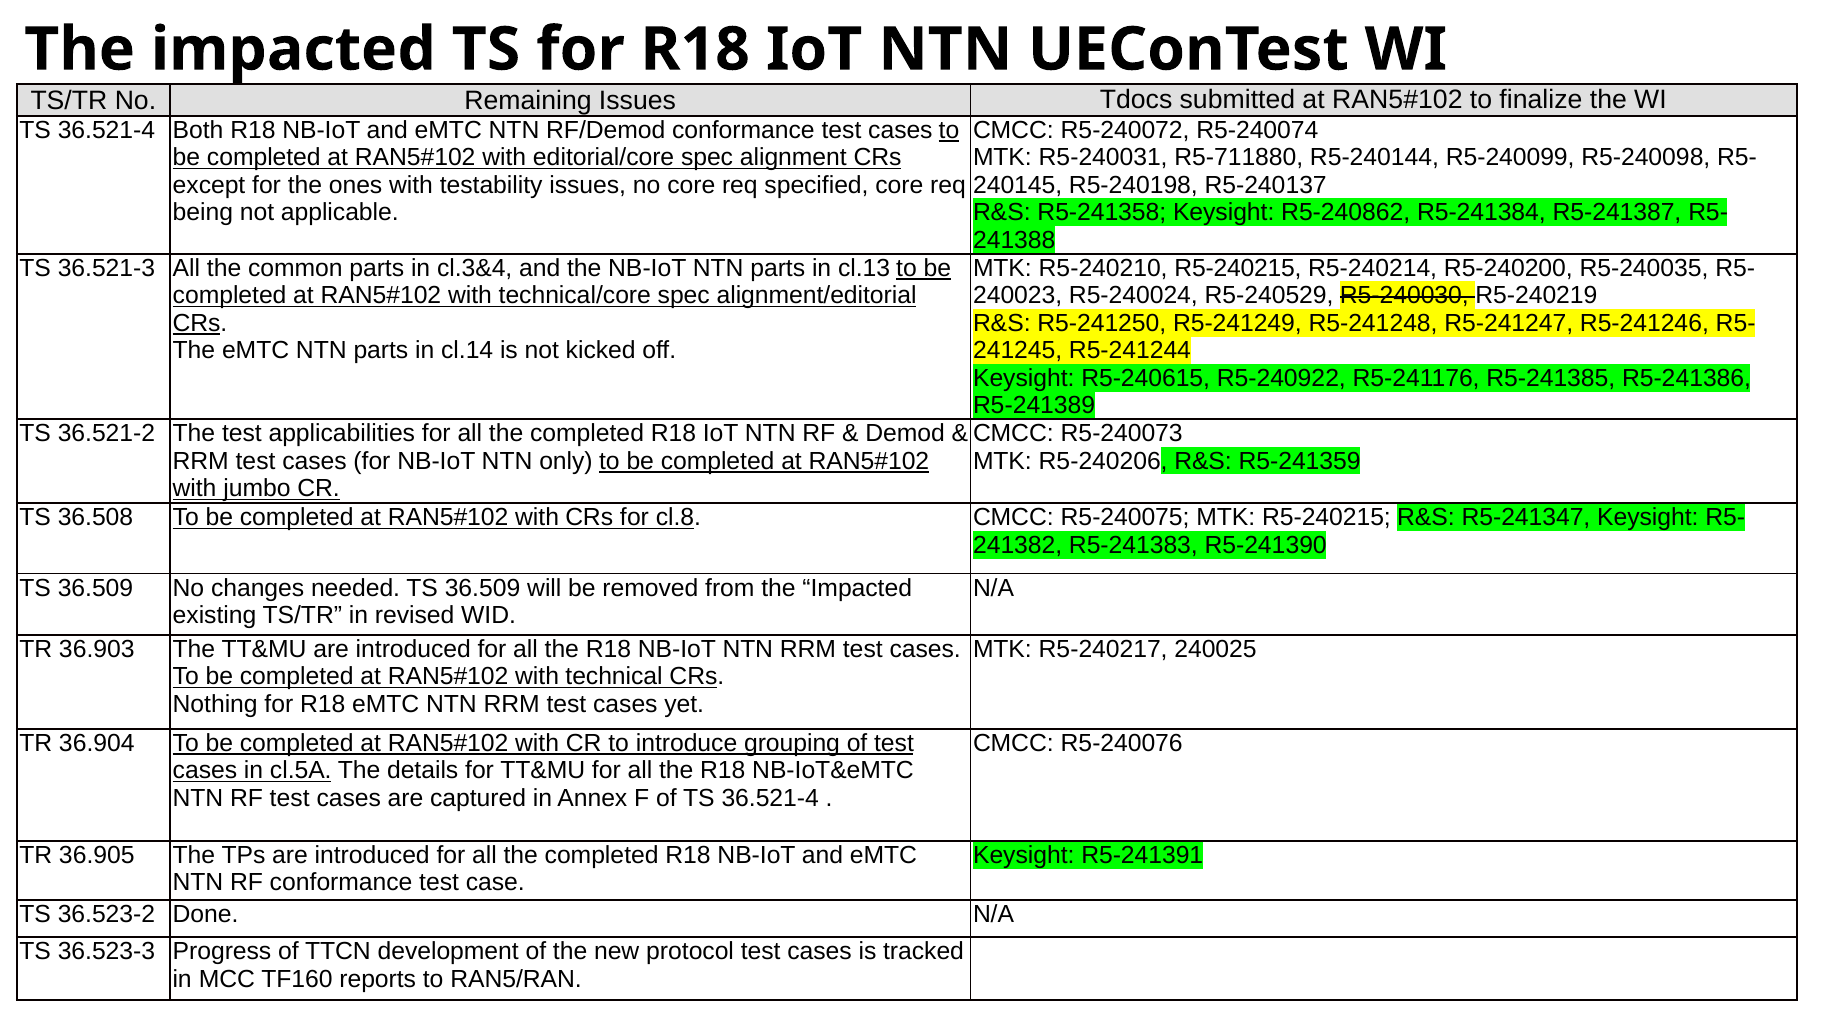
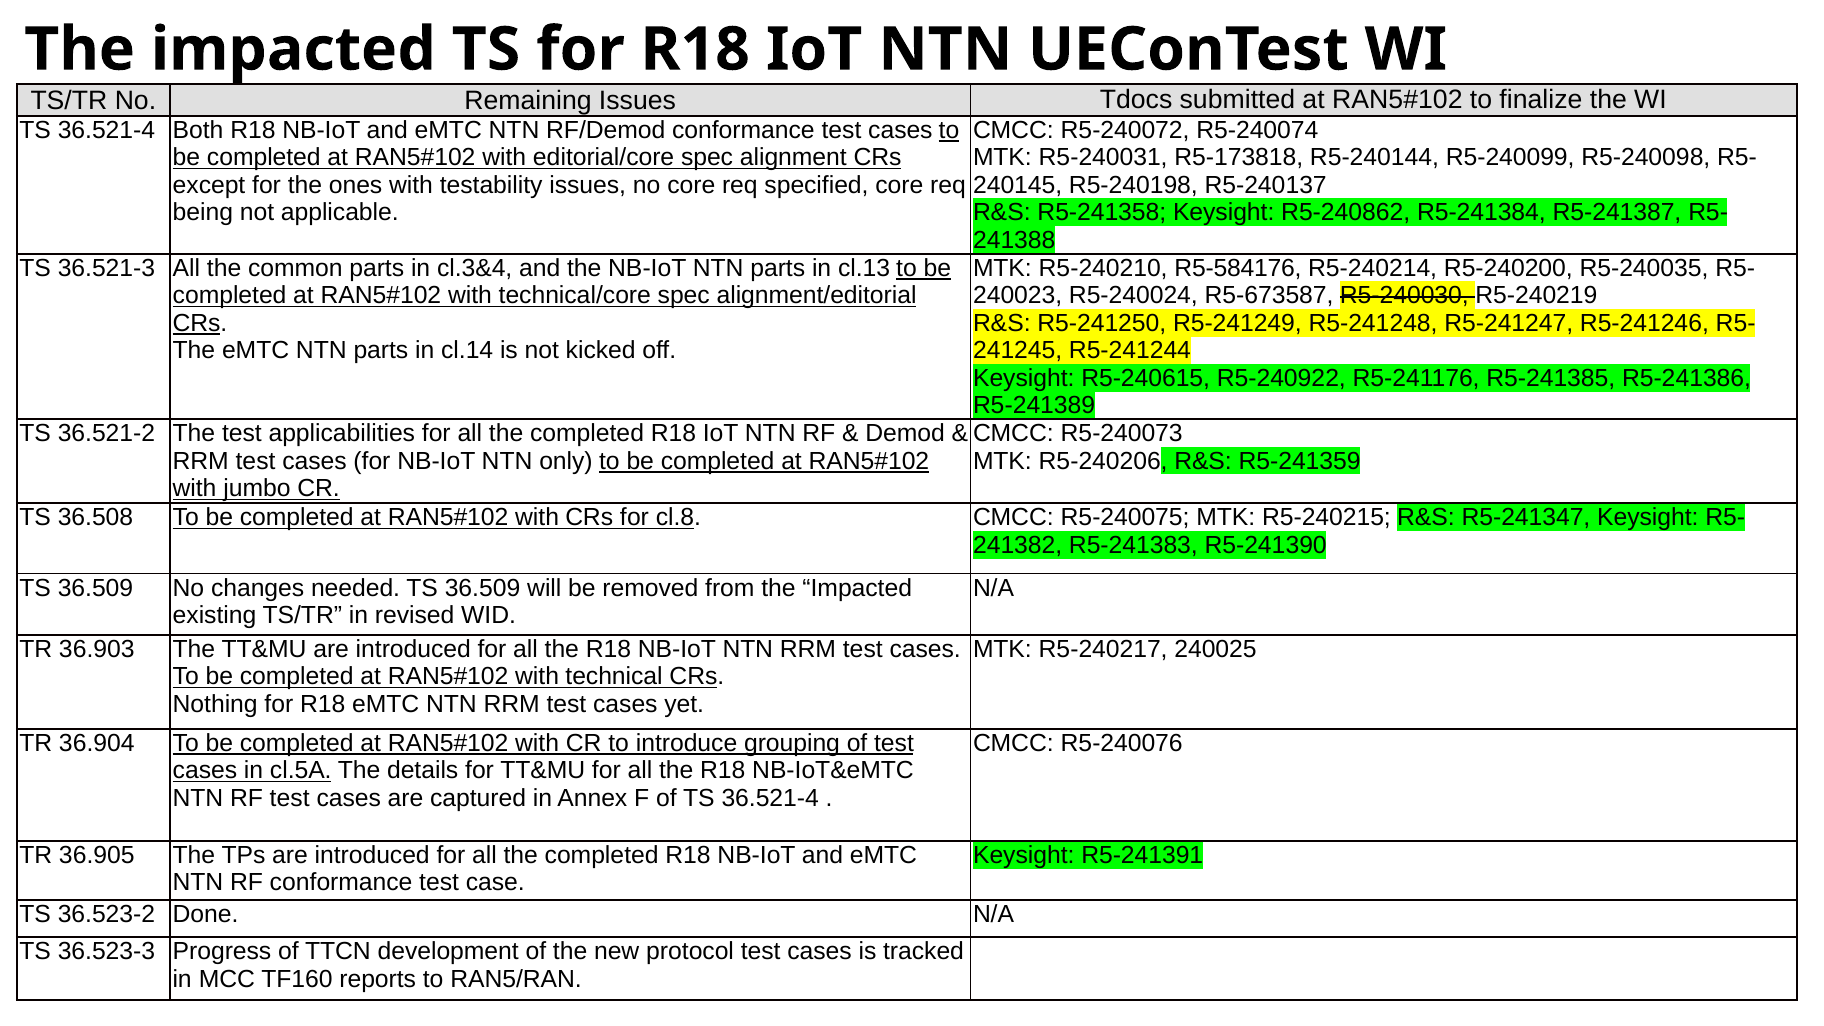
R5-711880: R5-711880 -> R5-173818
R5-240210 R5-240215: R5-240215 -> R5-584176
R5-240529: R5-240529 -> R5-673587
